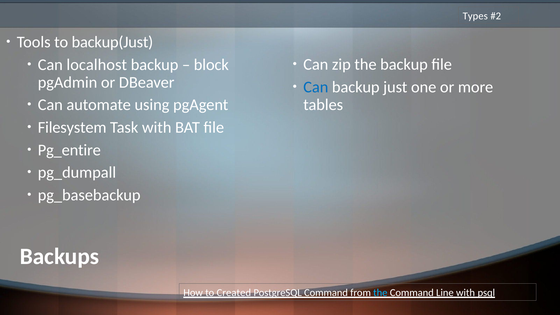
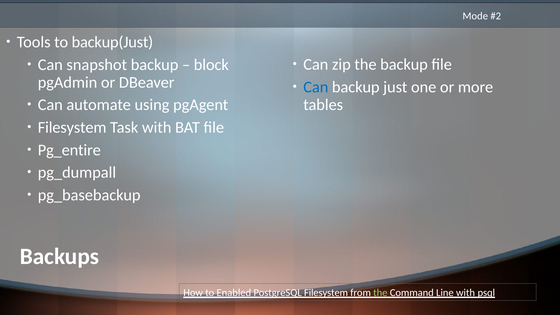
Types: Types -> Mode
localhost: localhost -> snapshot
Created: Created -> Enabled
PostgreSQL Command: Command -> Filesystem
the at (380, 293) colour: light blue -> light green
